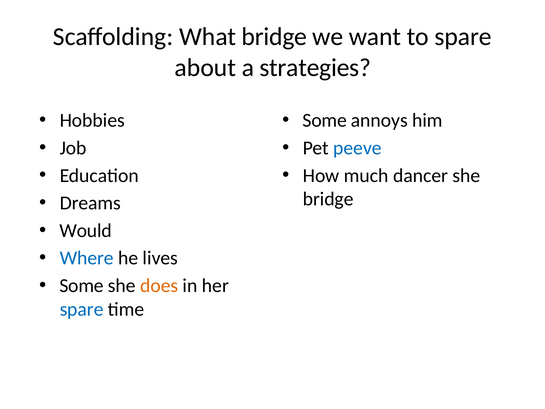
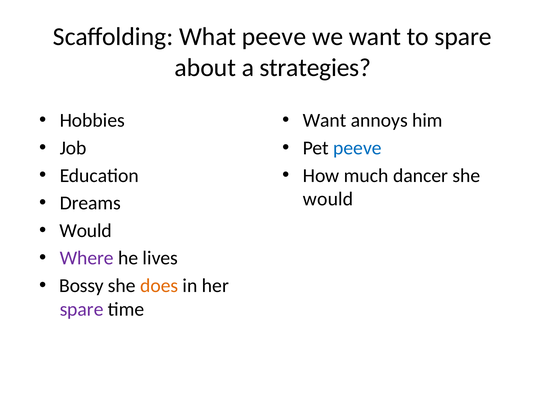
What bridge: bridge -> peeve
Some at (325, 120): Some -> Want
bridge at (328, 199): bridge -> would
Where colour: blue -> purple
Some at (82, 286): Some -> Bossy
spare at (82, 309) colour: blue -> purple
